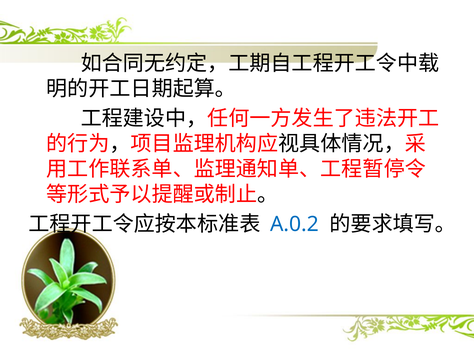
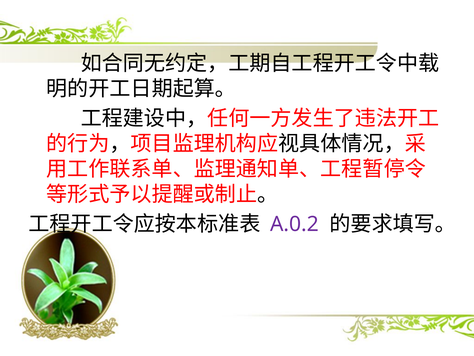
A.0.2 colour: blue -> purple
